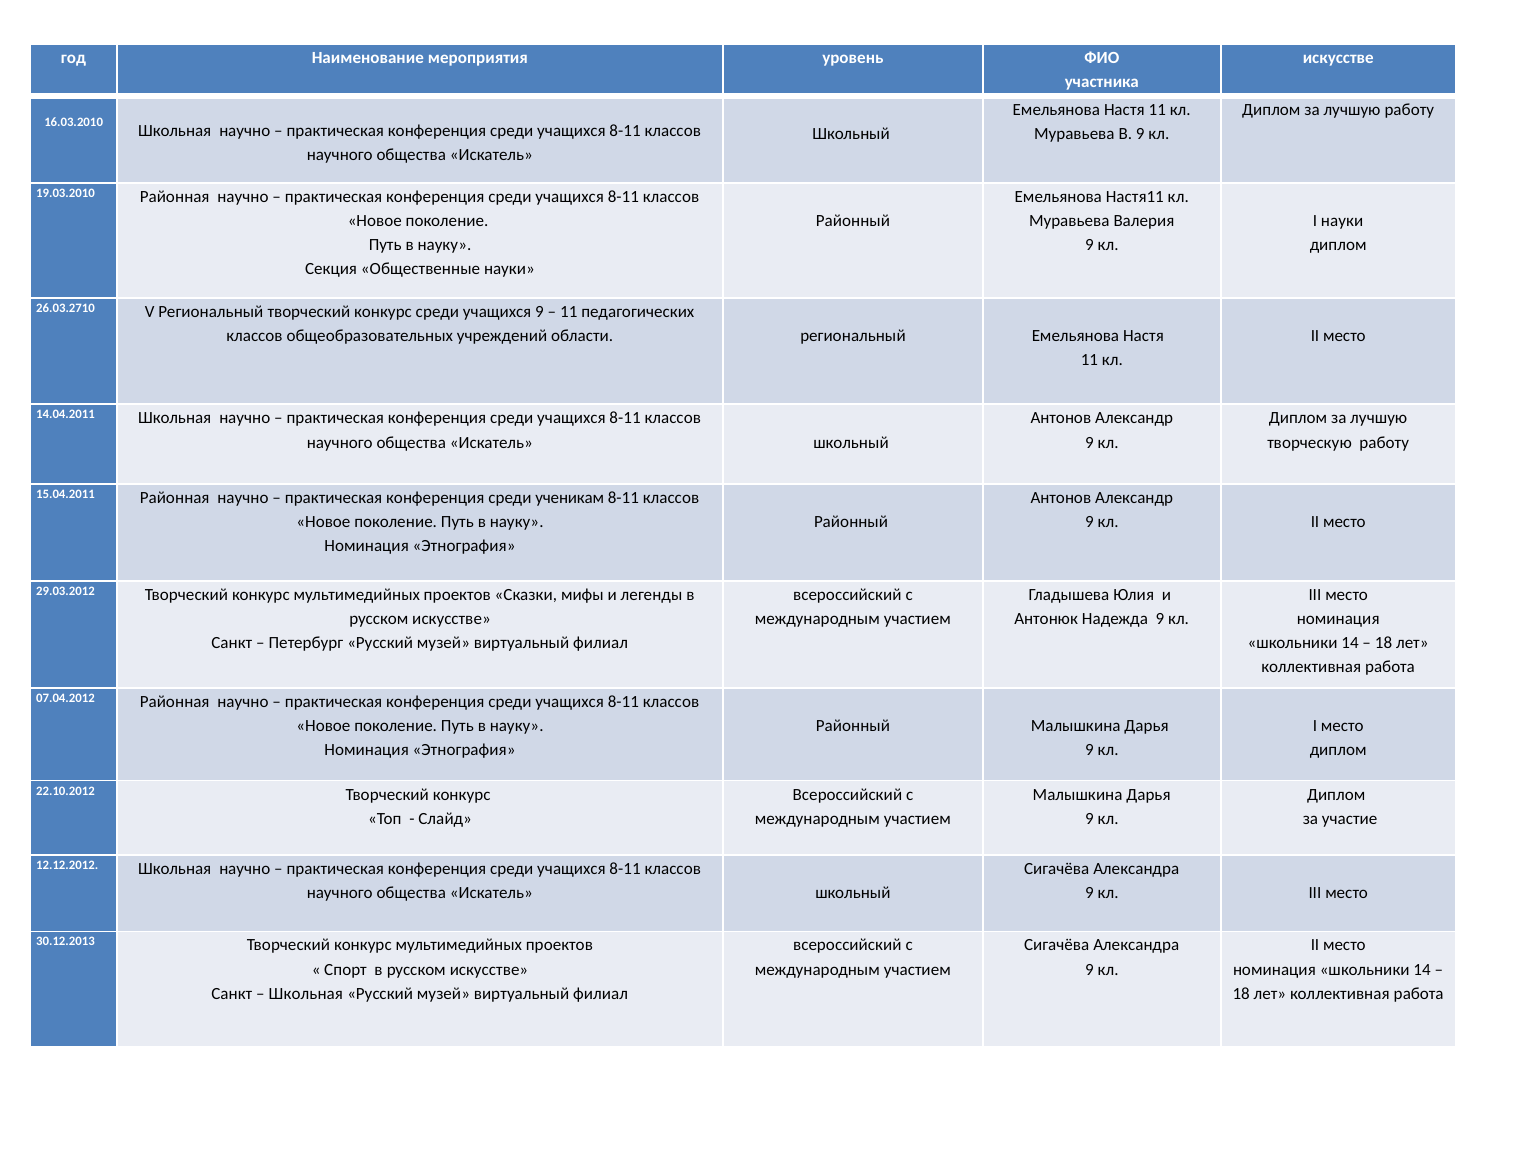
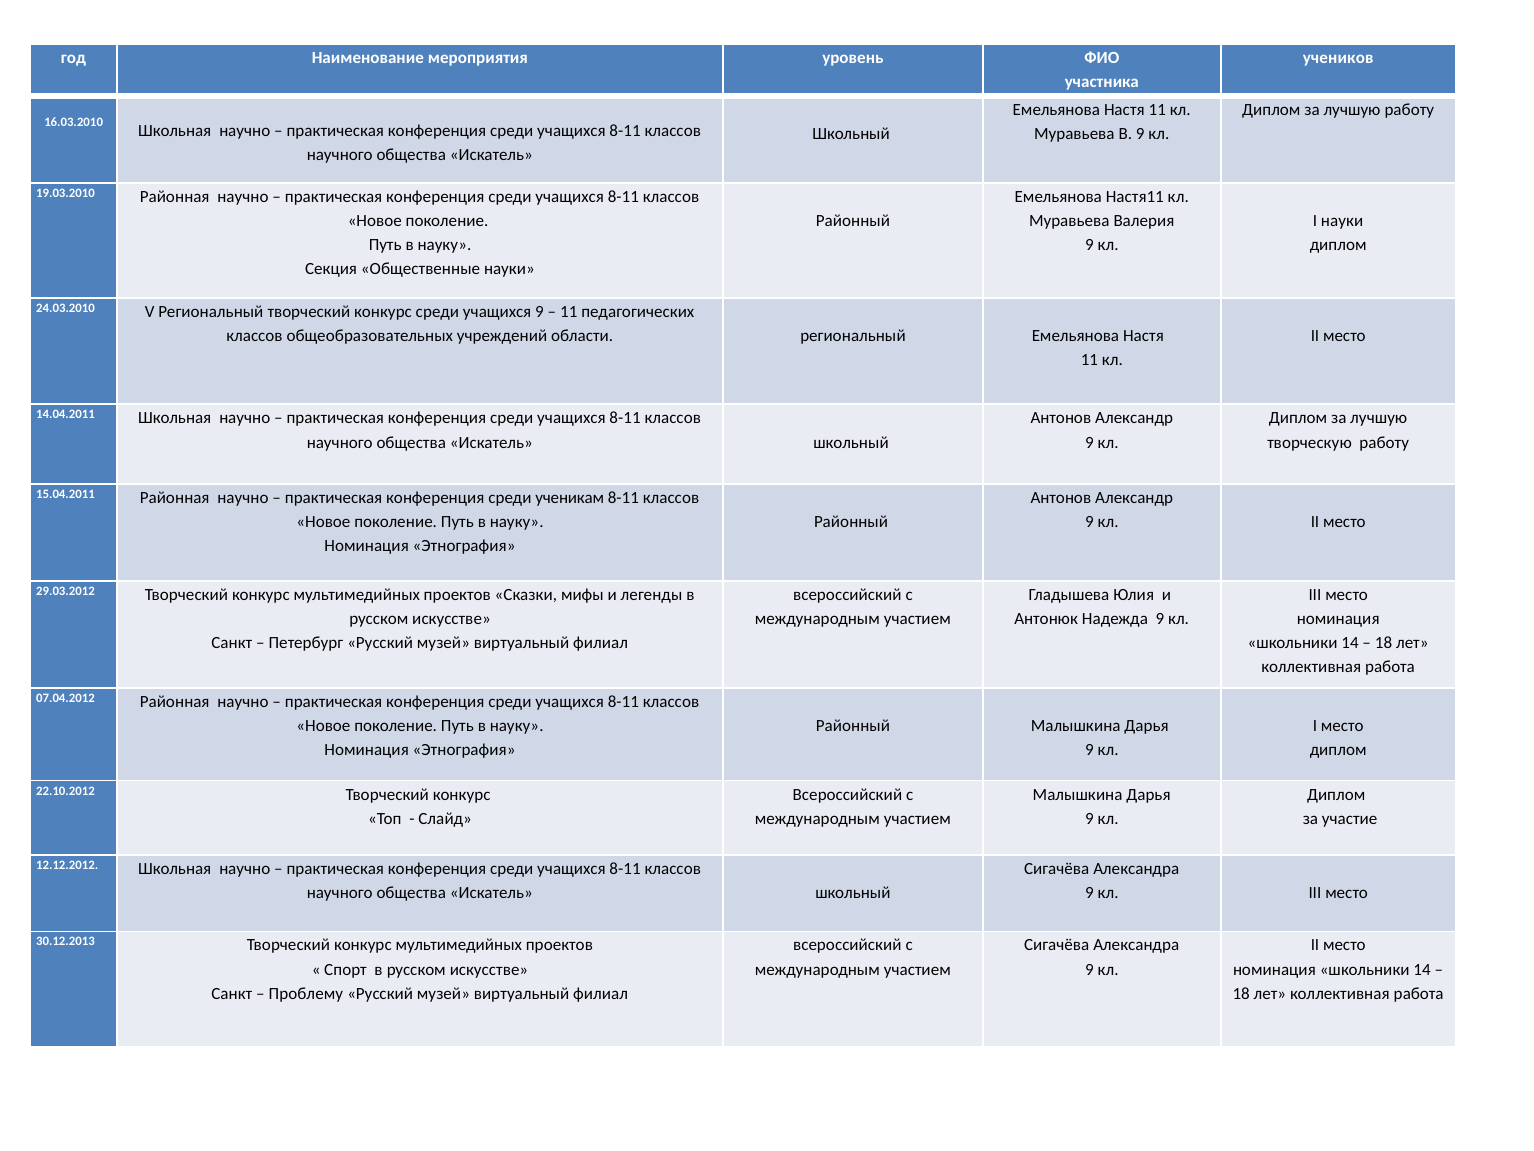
искусстве at (1338, 58): искусстве -> учеников
26.03.2710: 26.03.2710 -> 24.03.2010
Школьная at (306, 993): Школьная -> Проблему
